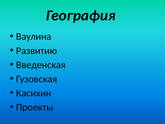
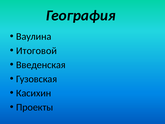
Развитию: Развитию -> Итоговой
